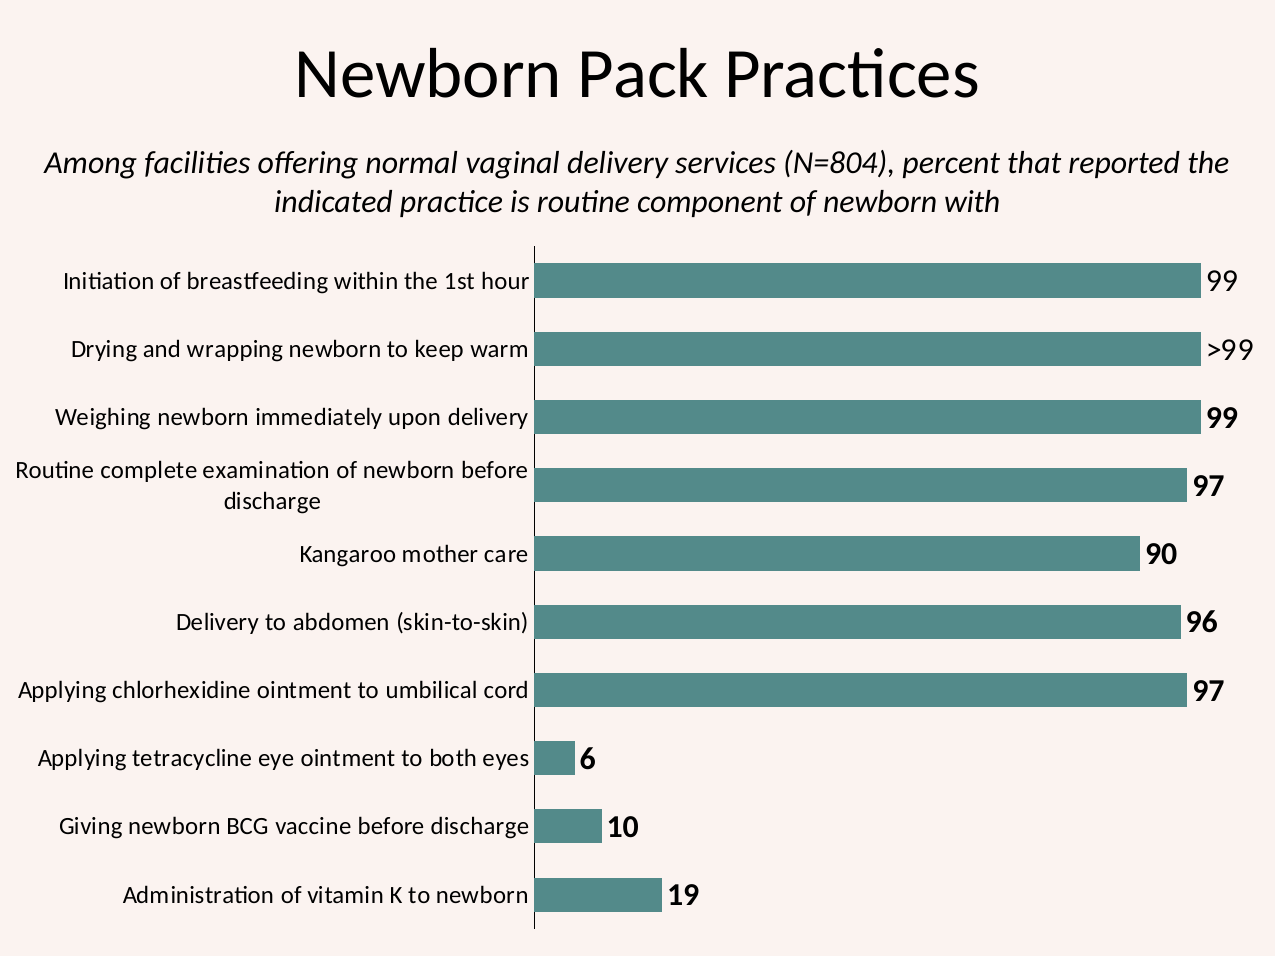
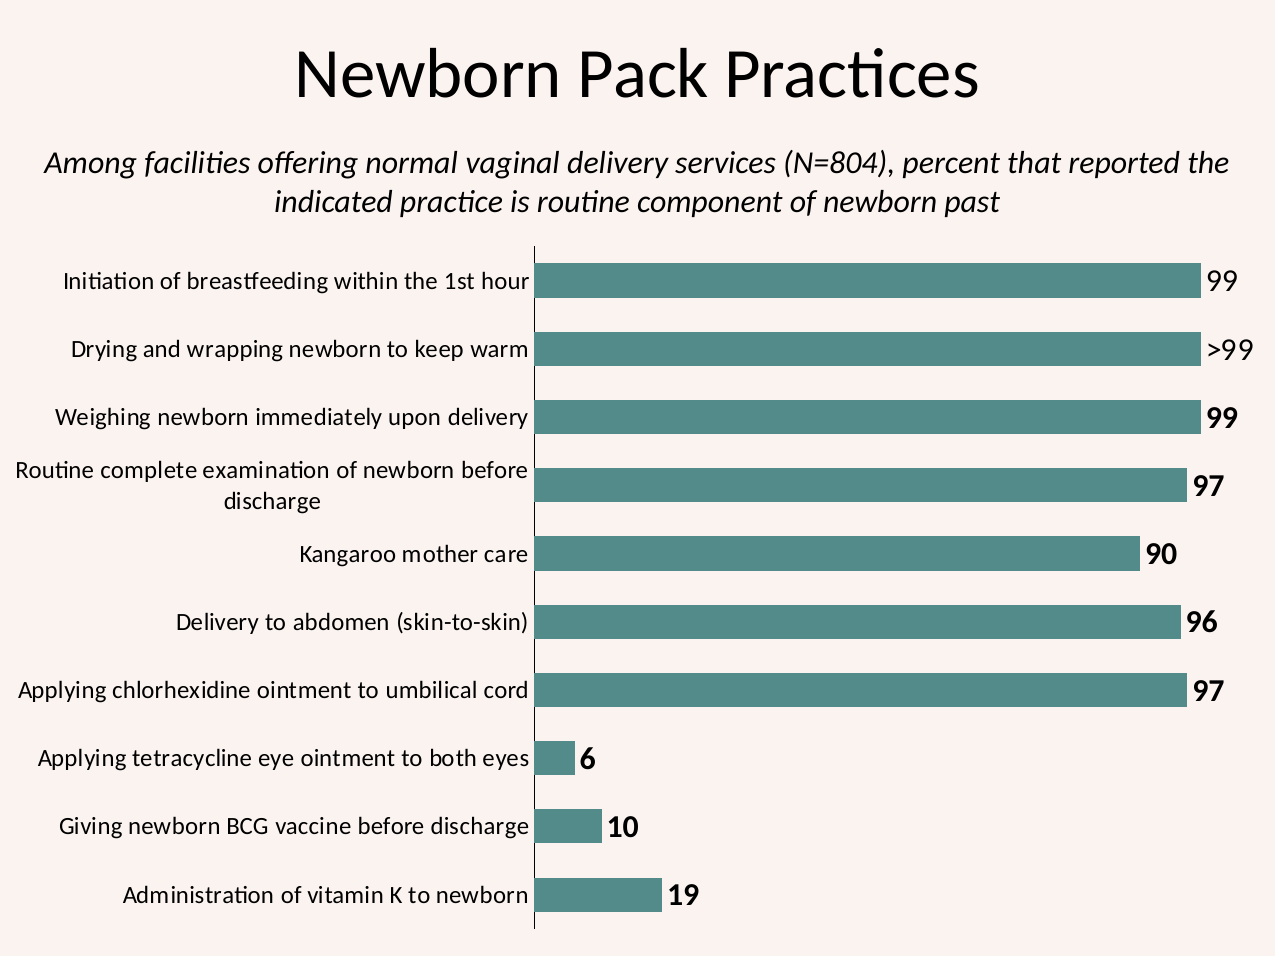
with: with -> past
